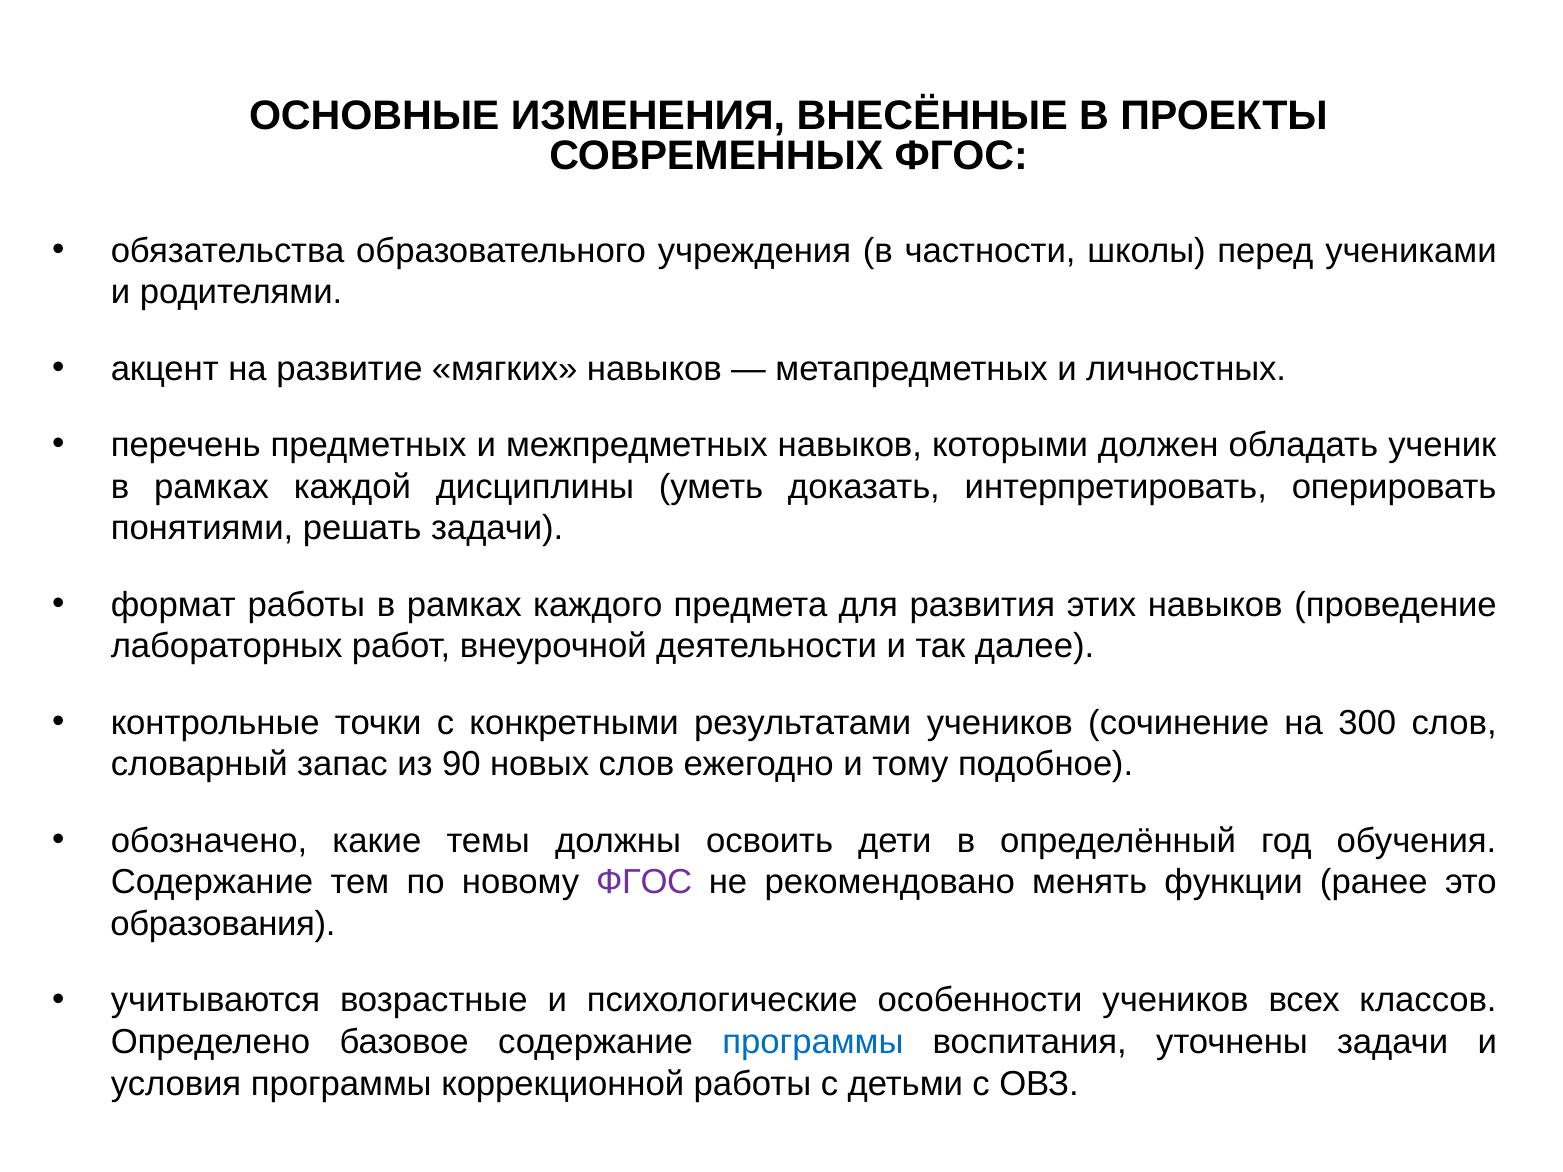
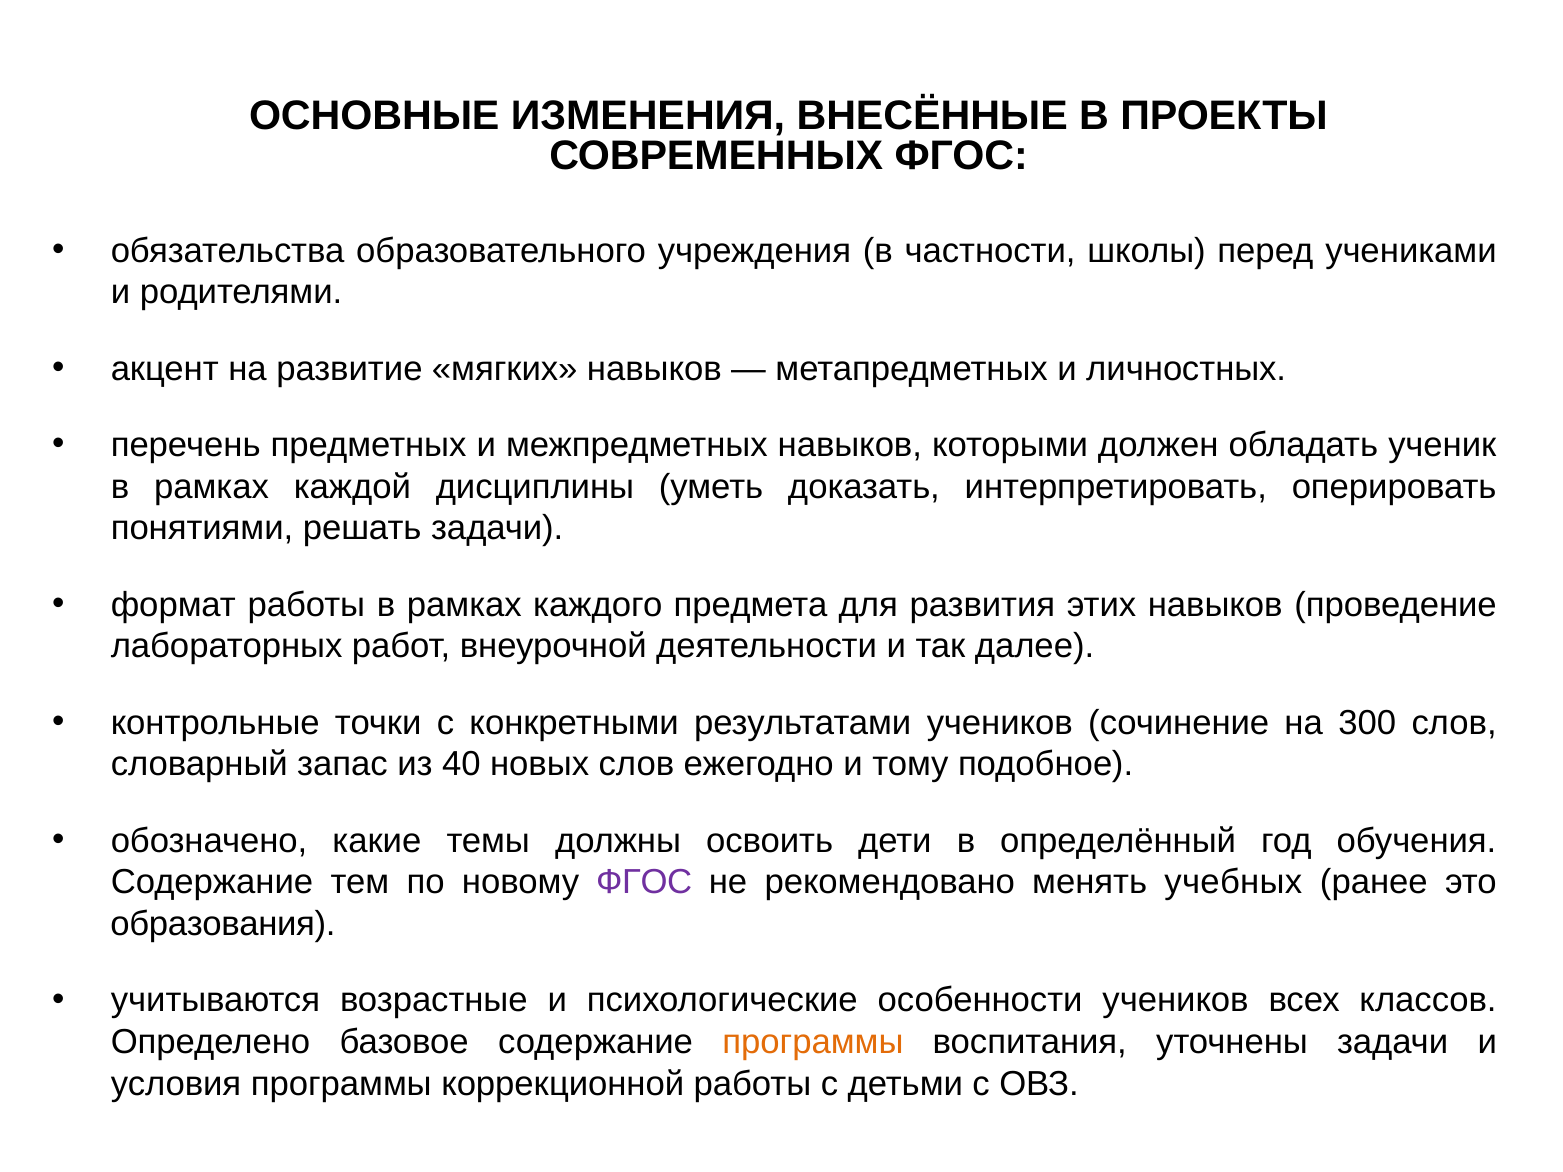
90: 90 -> 40
функции: функции -> учебных
программы at (813, 1042) colour: blue -> orange
